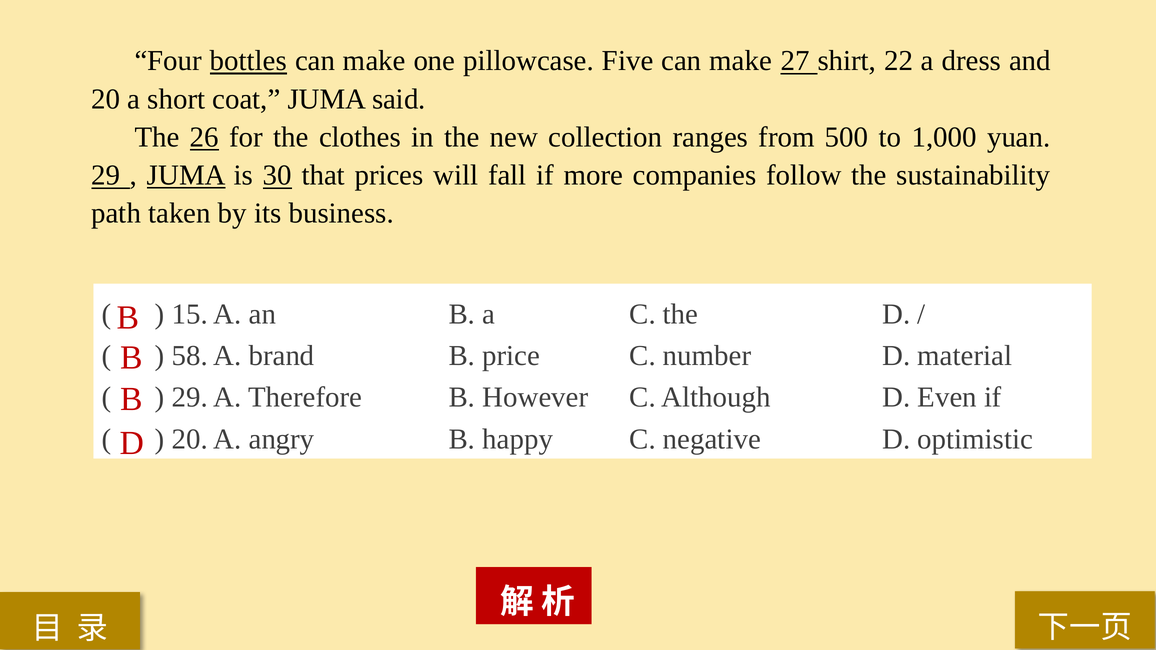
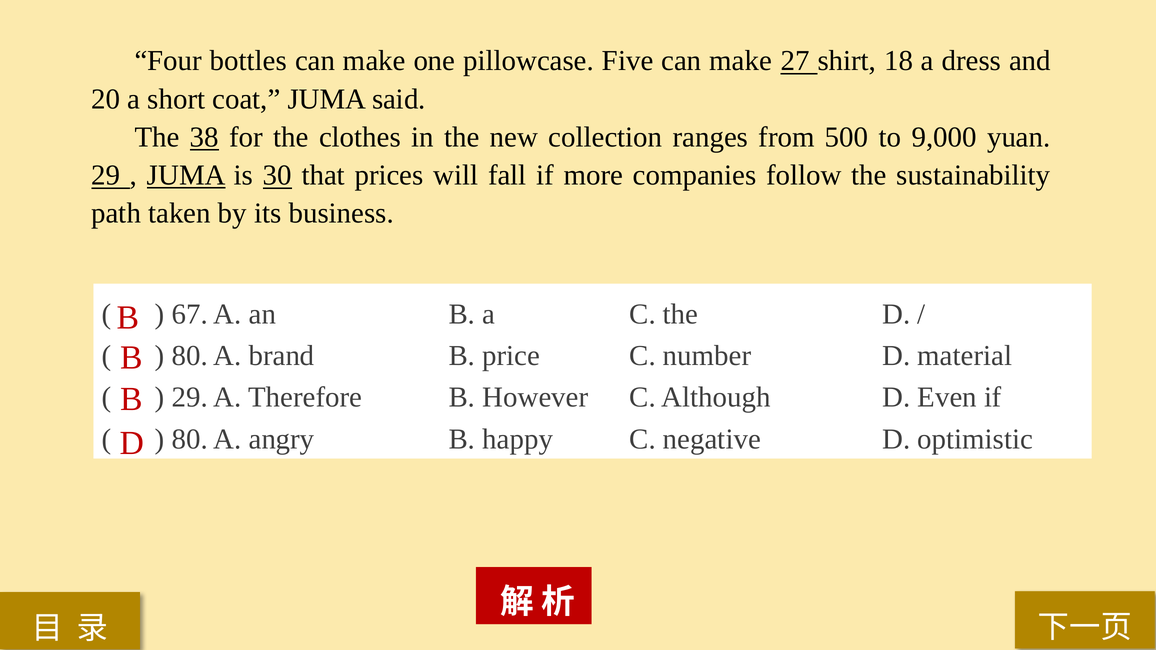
bottles underline: present -> none
22: 22 -> 18
26: 26 -> 38
1,000: 1,000 -> 9,000
15: 15 -> 67
58 at (190, 356): 58 -> 80
20 at (190, 439): 20 -> 80
